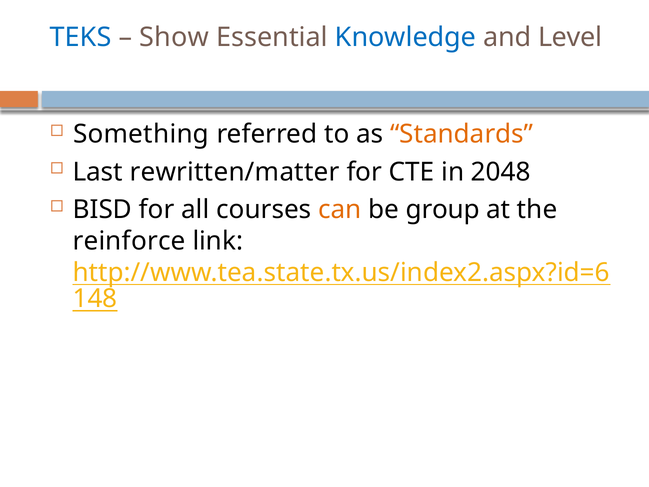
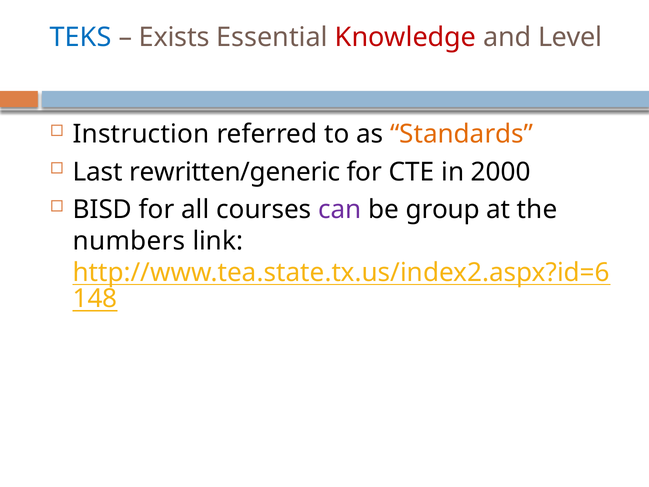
Show: Show -> Exists
Knowledge colour: blue -> red
Something: Something -> Instruction
rewritten/matter: rewritten/matter -> rewritten/generic
2048: 2048 -> 2000
can colour: orange -> purple
reinforce: reinforce -> numbers
